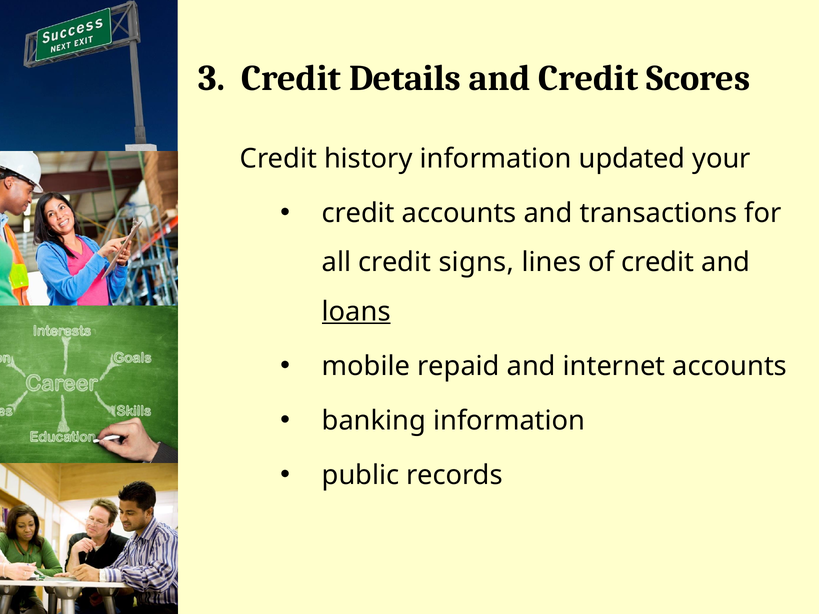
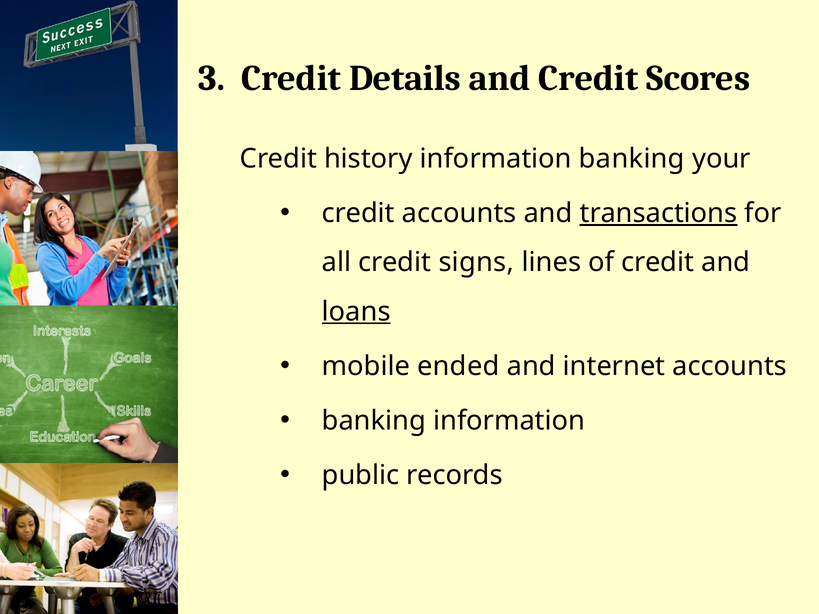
information updated: updated -> banking
transactions underline: none -> present
repaid: repaid -> ended
